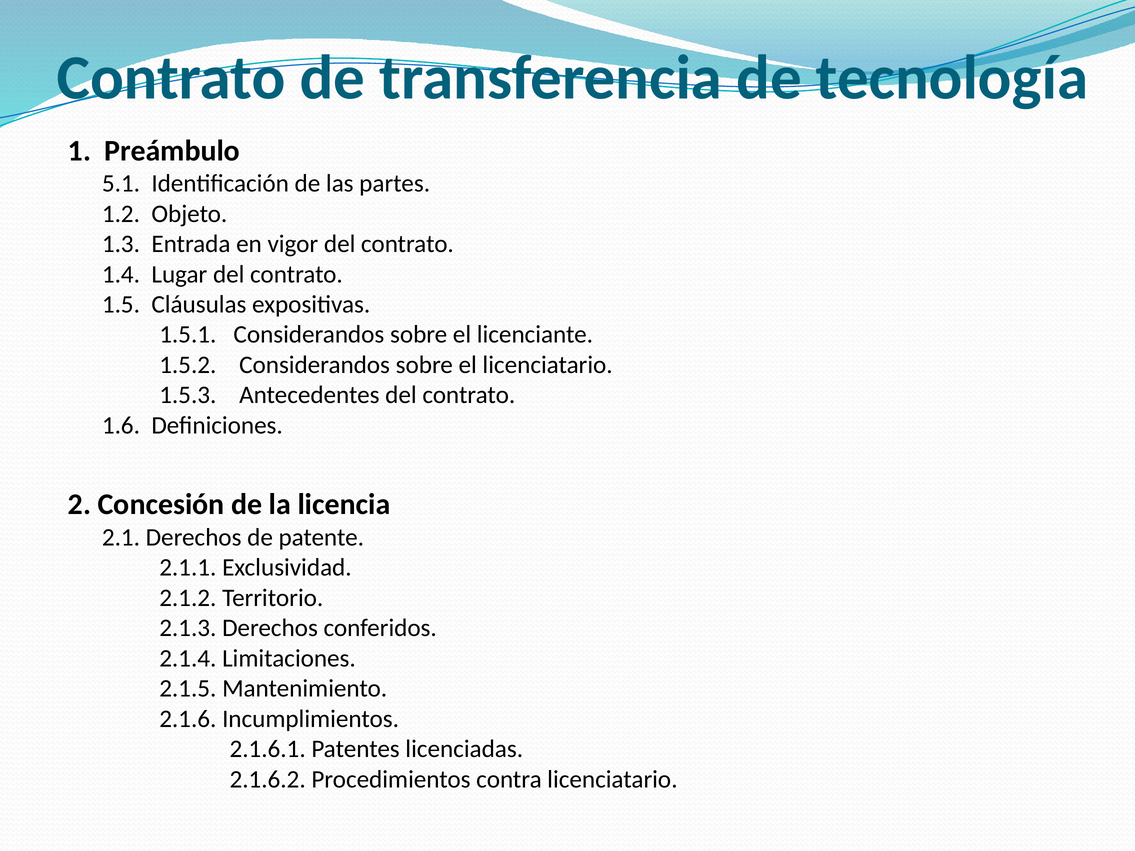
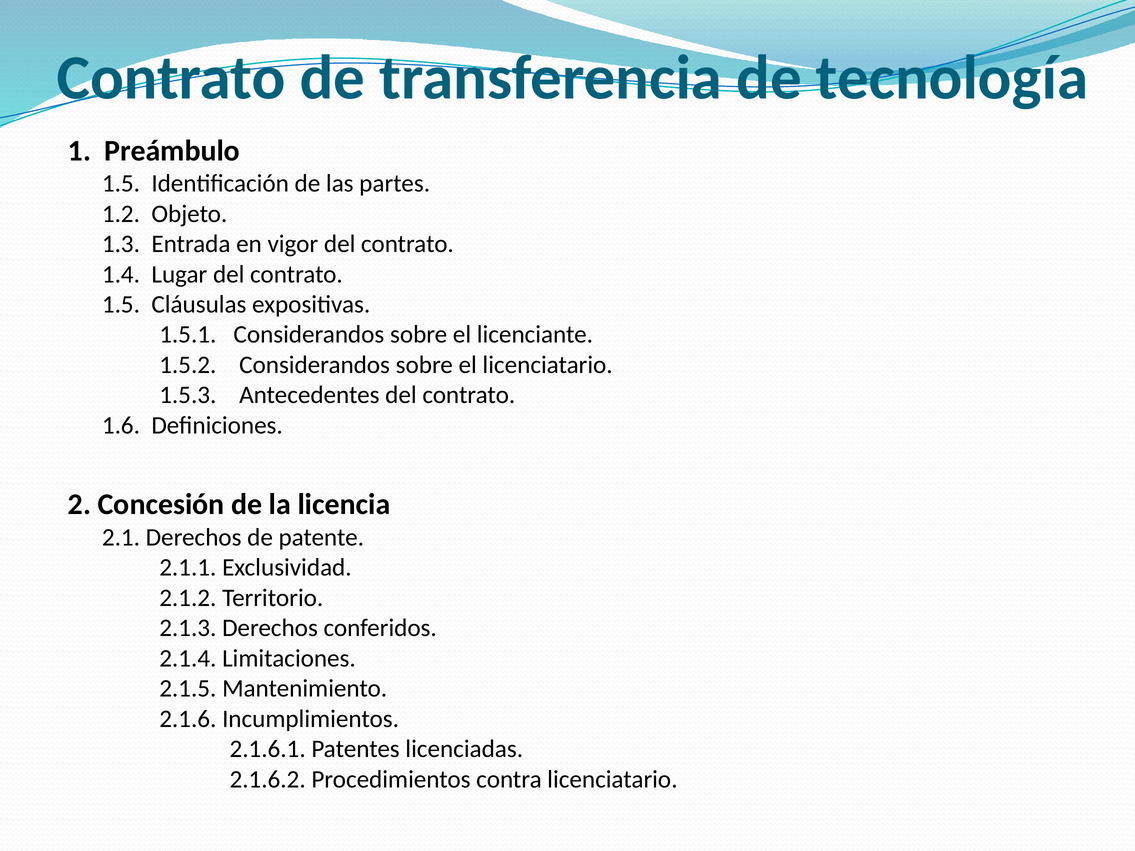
5.1 at (121, 184): 5.1 -> 1.5
